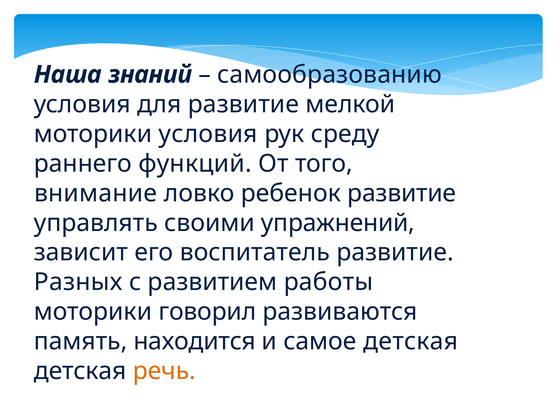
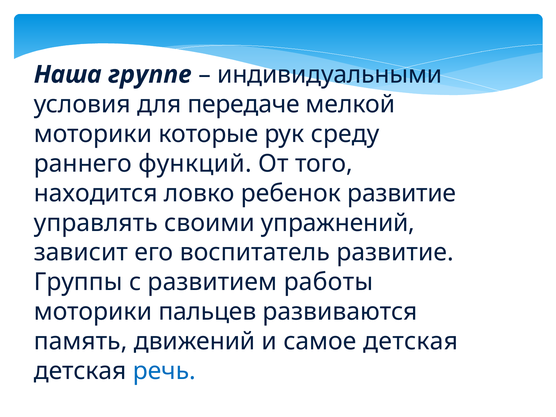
знаний: знаний -> группе
самообразованию: самообразованию -> индивидуальными
для развитие: развитие -> передаче
моторики условия: условия -> которые
внимание: внимание -> находится
Разных: Разных -> Группы
говорил: говорил -> пальцев
находится: находится -> движений
речь colour: orange -> blue
